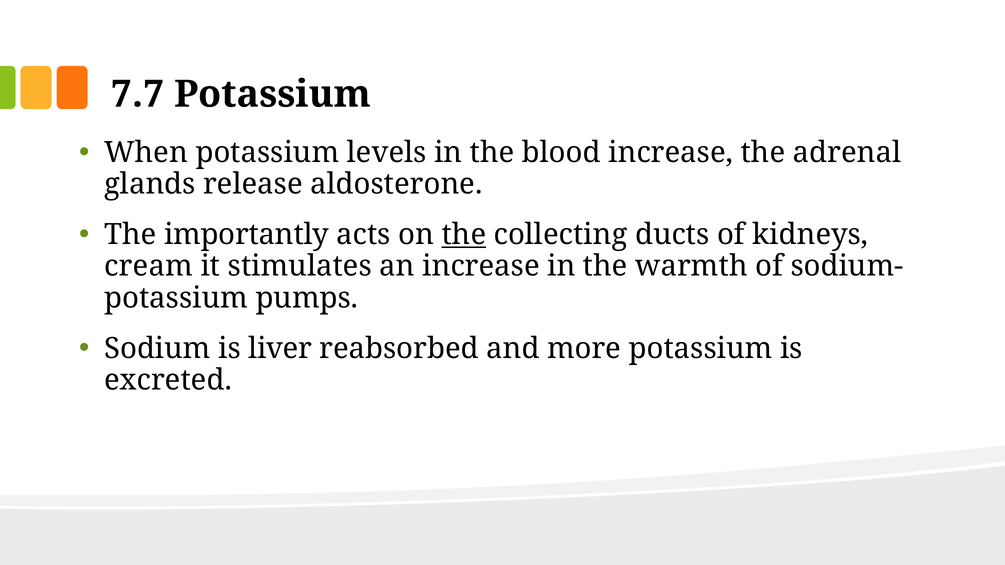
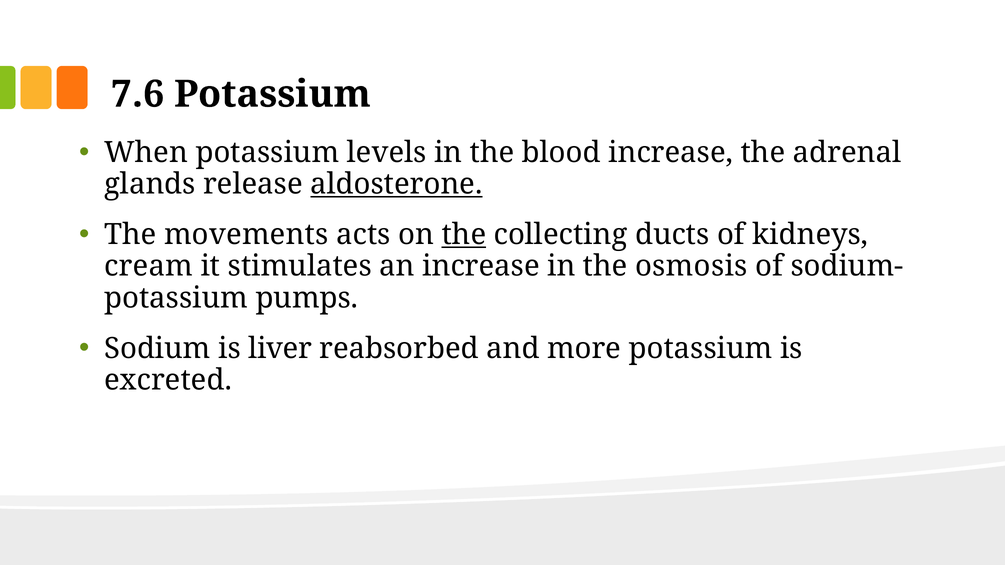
7.7: 7.7 -> 7.6
aldosterone underline: none -> present
importantly: importantly -> movements
warmth: warmth -> osmosis
